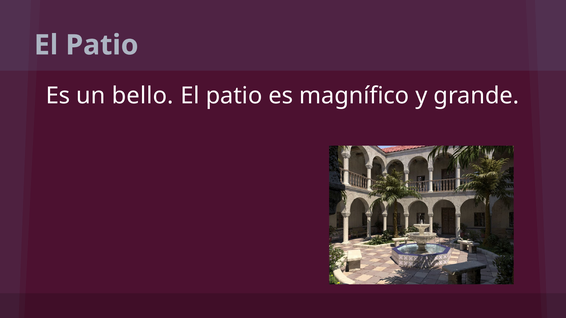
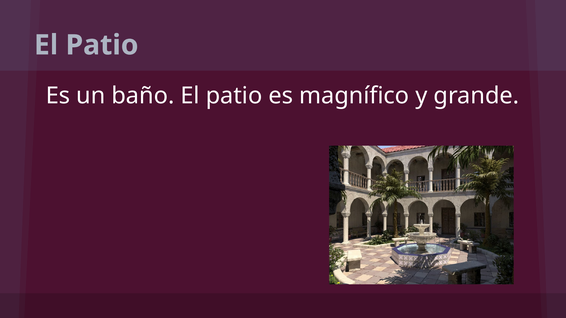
bello: bello -> baño
